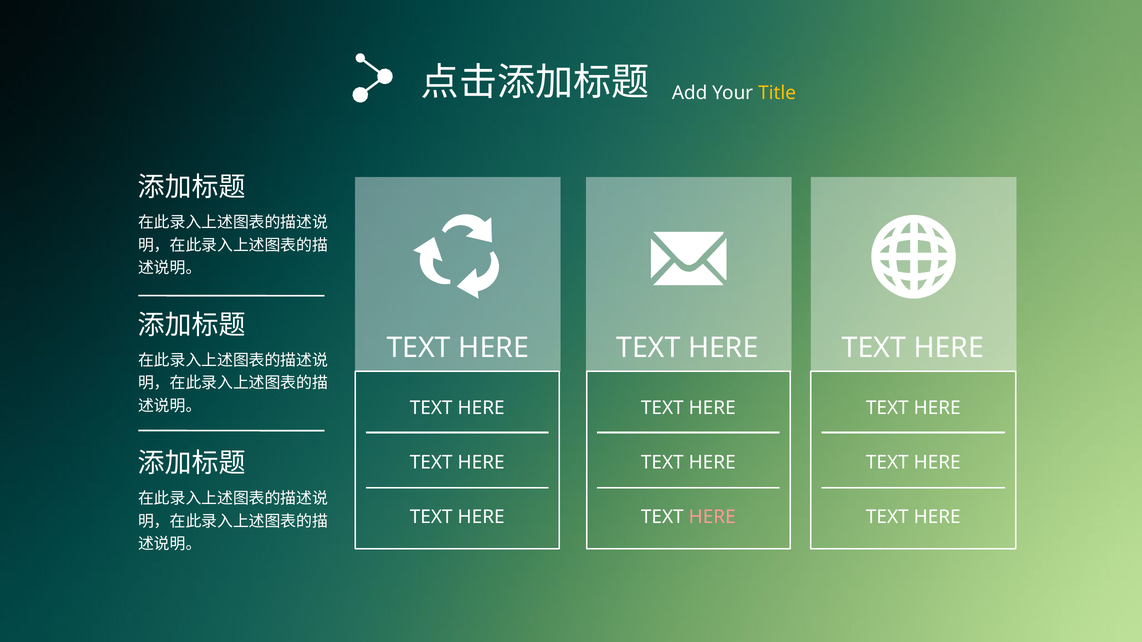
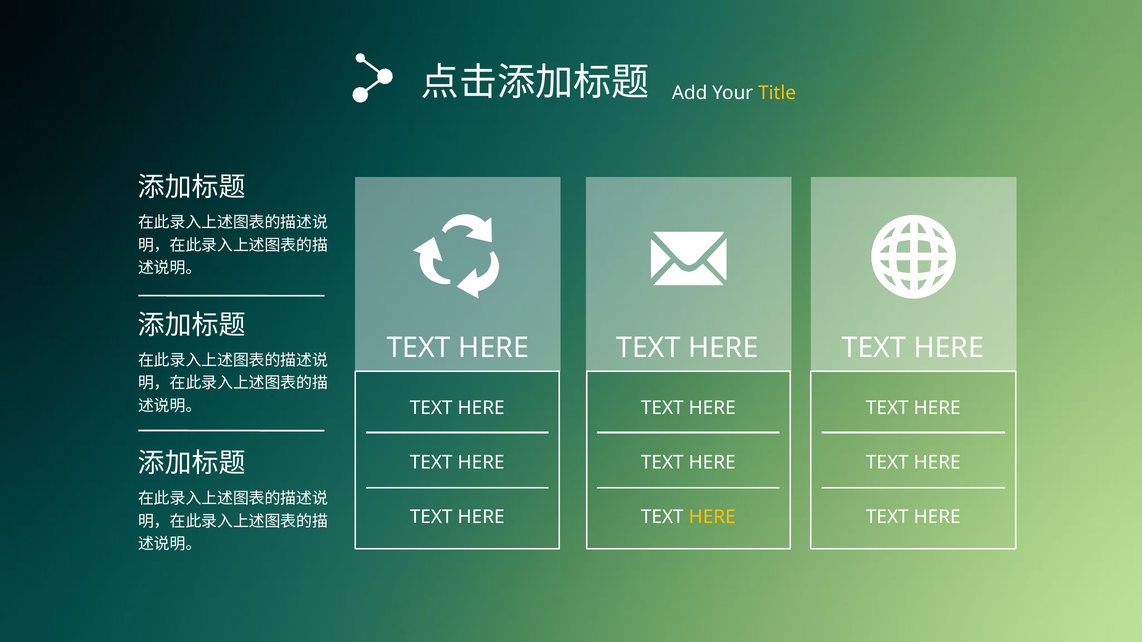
HERE at (712, 518) colour: pink -> yellow
